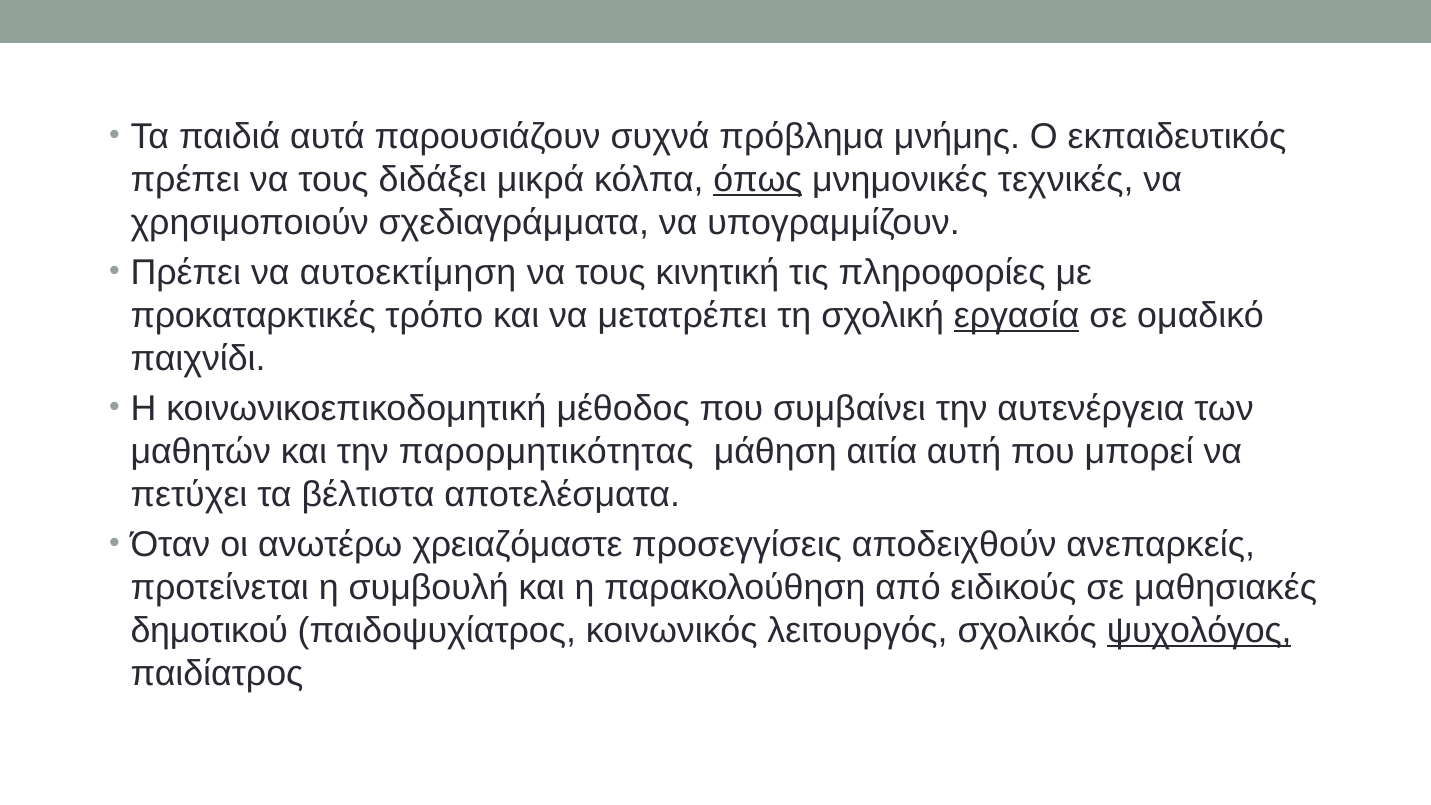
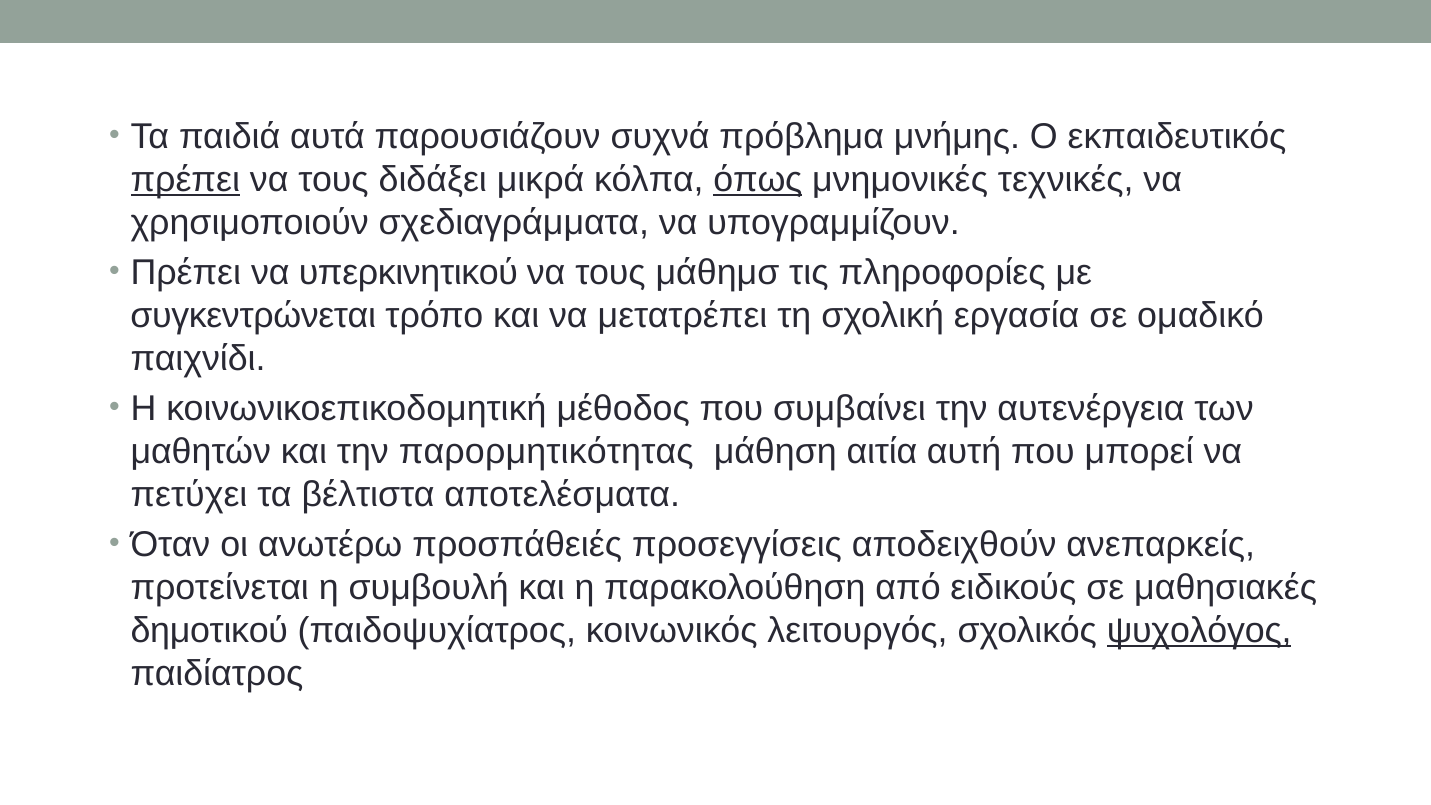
πρέπει at (185, 180) underline: none -> present
αυτοεκτίμηση: αυτοεκτίμηση -> υπερκινητικού
κινητική: κινητική -> μάθημσ
προκαταρκτικές: προκαταρκτικές -> συγκεντρώνεται
εργασία underline: present -> none
χρειαζόμαστε: χρειαζόμαστε -> προσπάθειές
